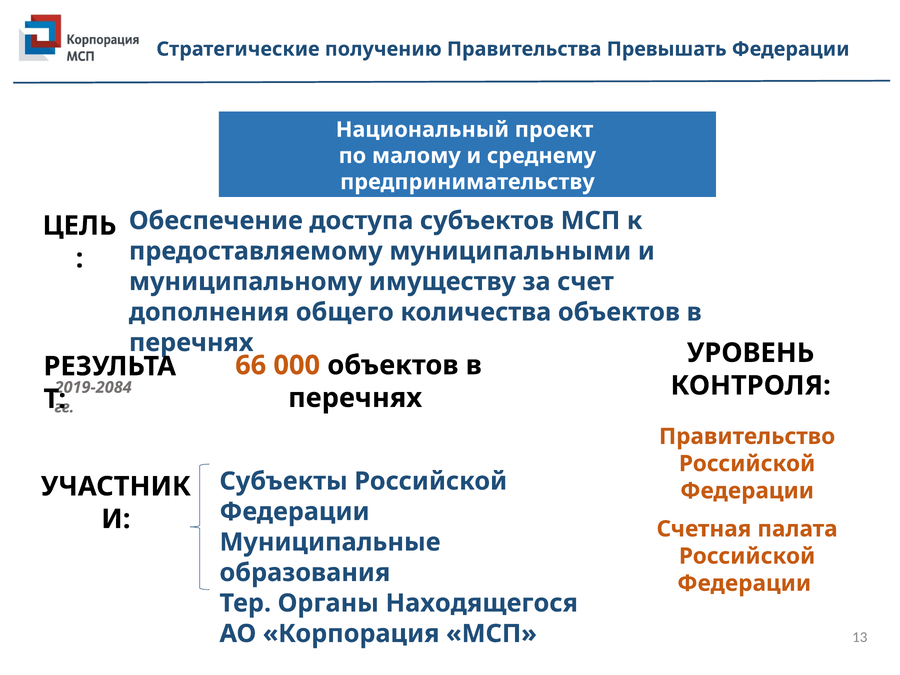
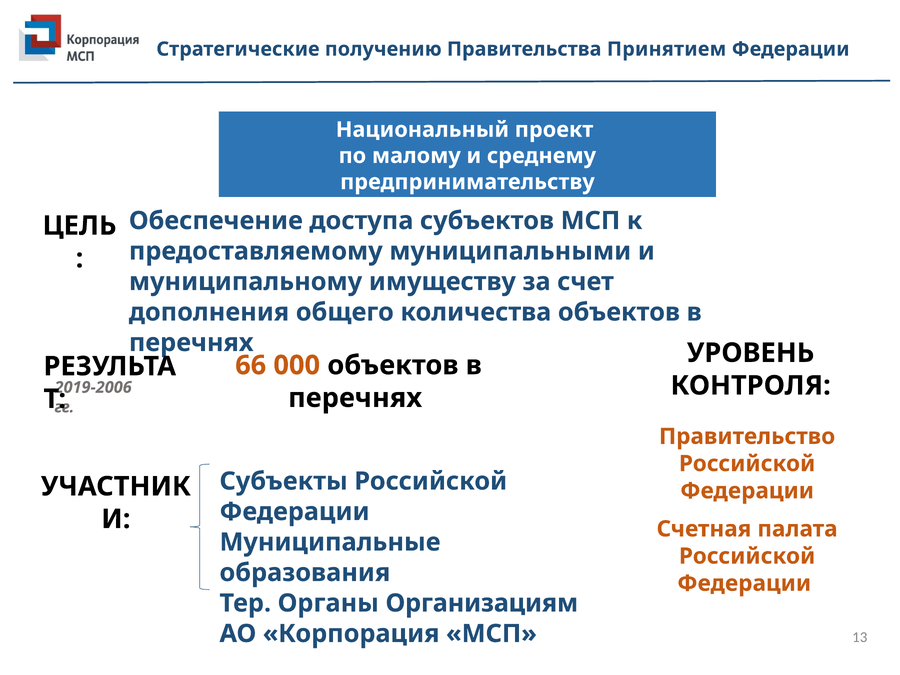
Превышать: Превышать -> Принятием
2019-2084: 2019-2084 -> 2019-2006
Находящегося: Находящегося -> Организациям
